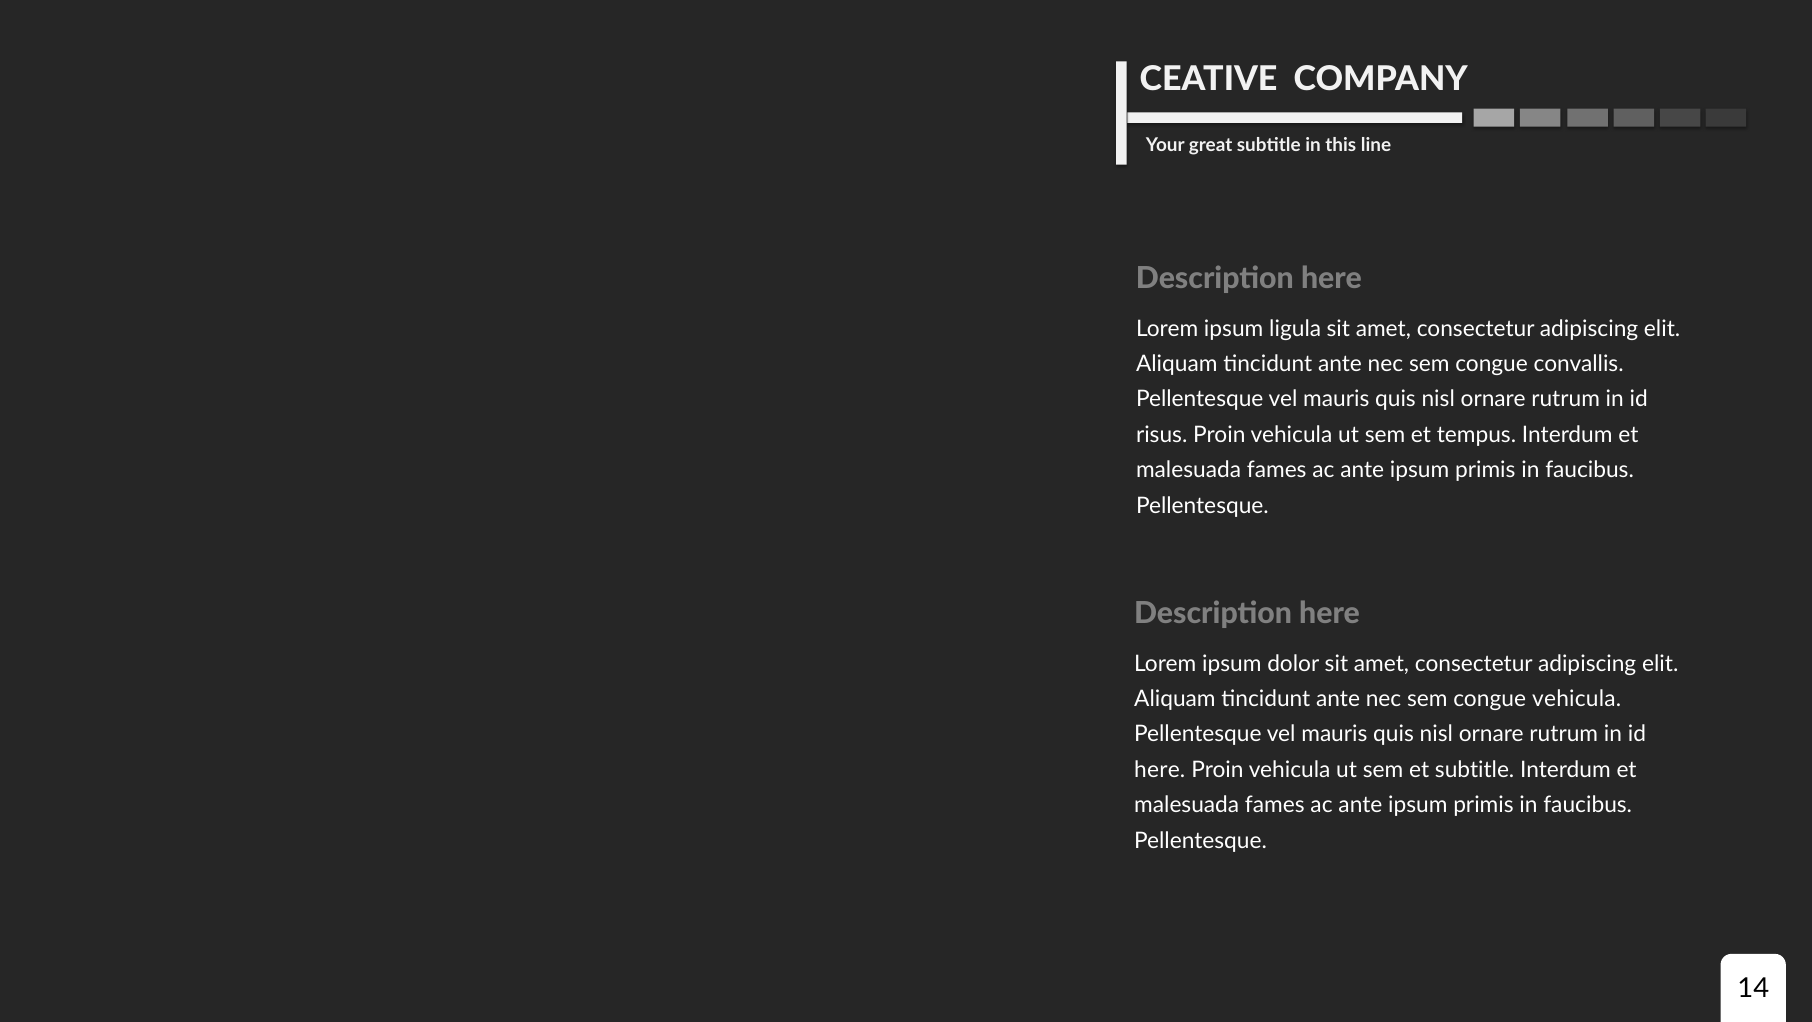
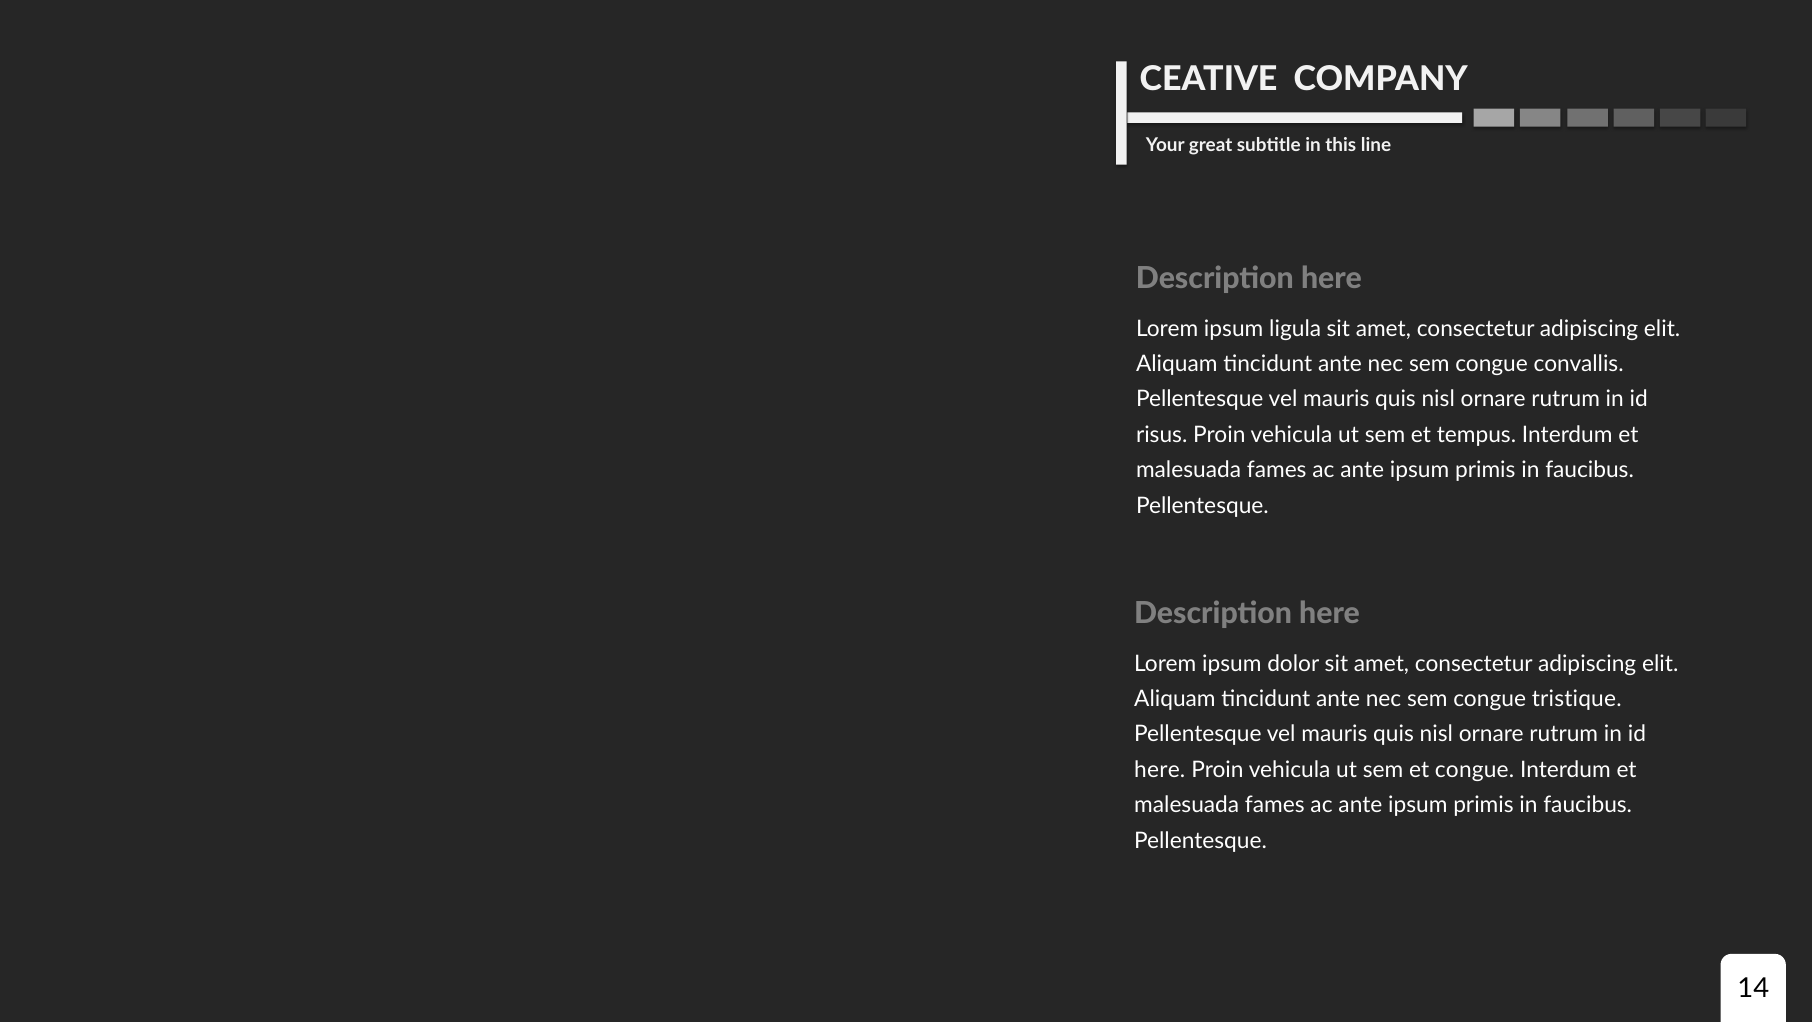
congue vehicula: vehicula -> tristique
et subtitle: subtitle -> congue
